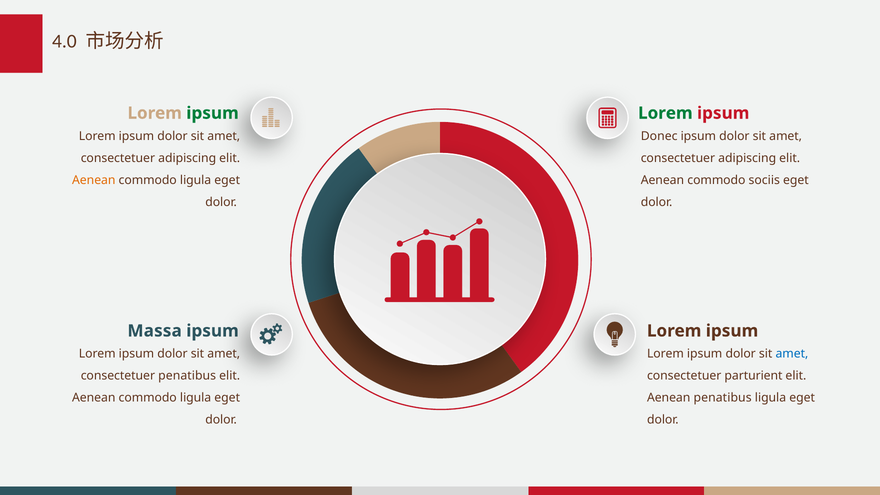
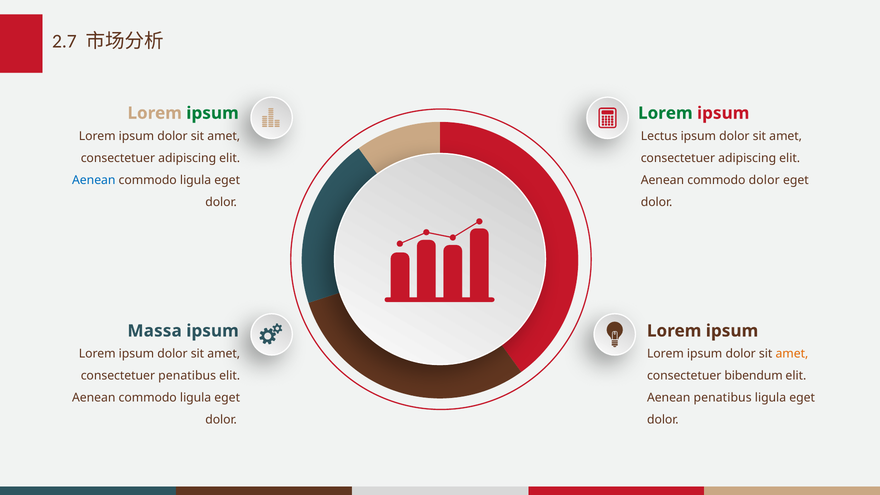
4.0: 4.0 -> 2.7
Donec: Donec -> Lectus
Aenean at (94, 180) colour: orange -> blue
commodo sociis: sociis -> dolor
amet at (792, 354) colour: blue -> orange
parturient: parturient -> bibendum
